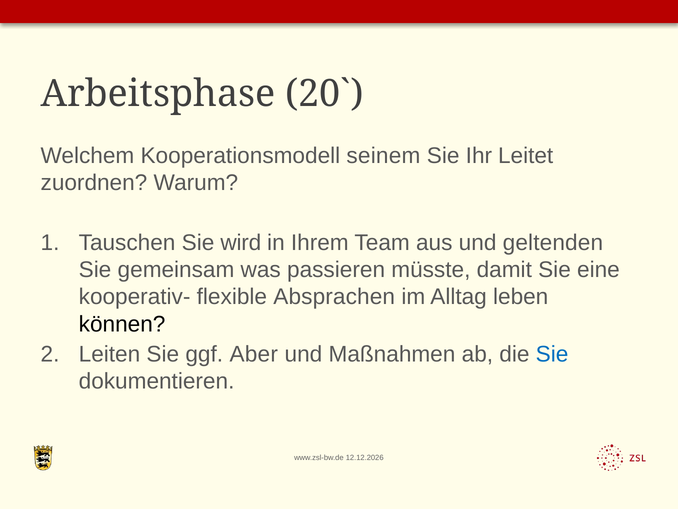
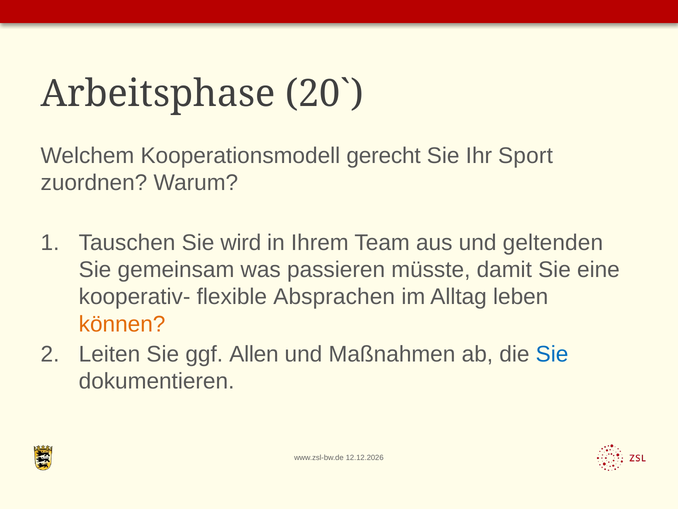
seinem: seinem -> gerecht
Leitet: Leitet -> Sport
können colour: black -> orange
Aber: Aber -> Allen
